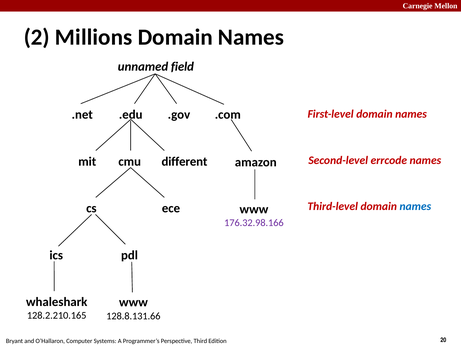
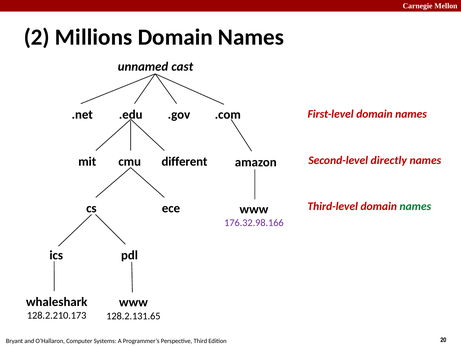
field: field -> cast
errcode: errcode -> directly
names at (415, 206) colour: blue -> green
128.2.210.165: 128.2.210.165 -> 128.2.210.173
128.8.131.66: 128.8.131.66 -> 128.2.131.65
